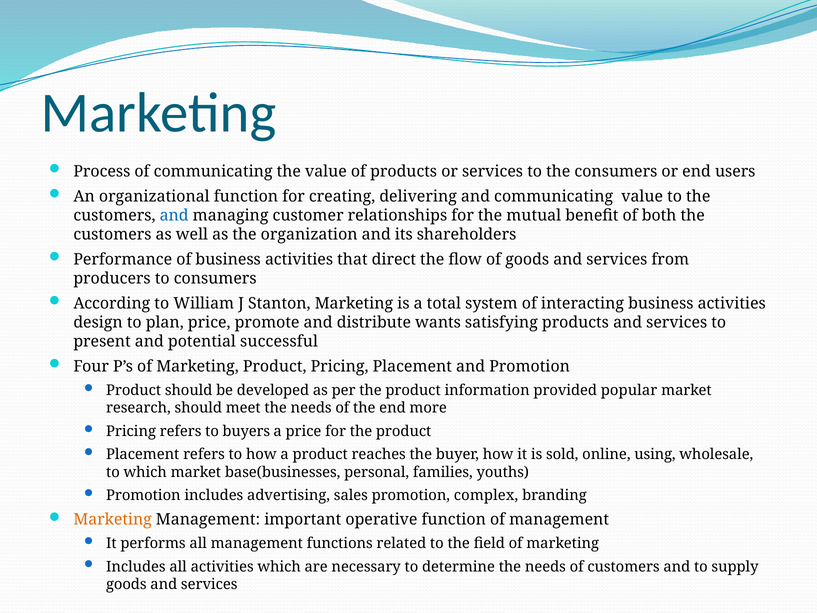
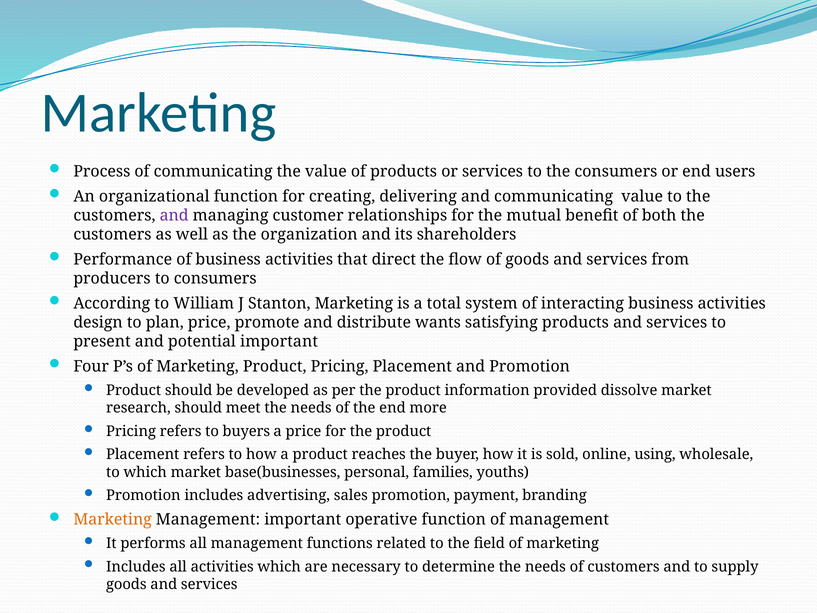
and at (174, 215) colour: blue -> purple
potential successful: successful -> important
popular: popular -> dissolve
complex: complex -> payment
